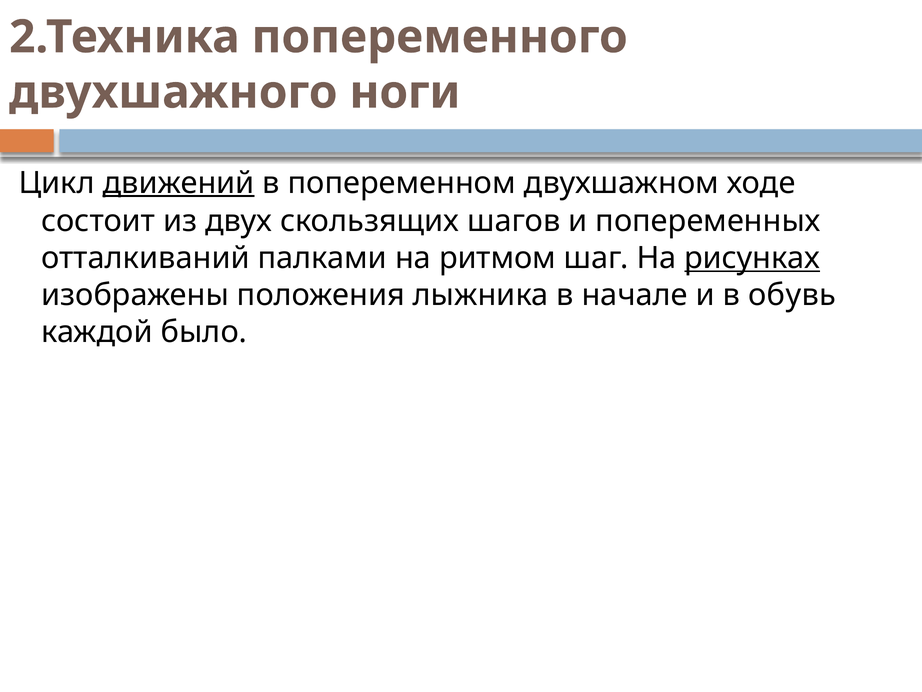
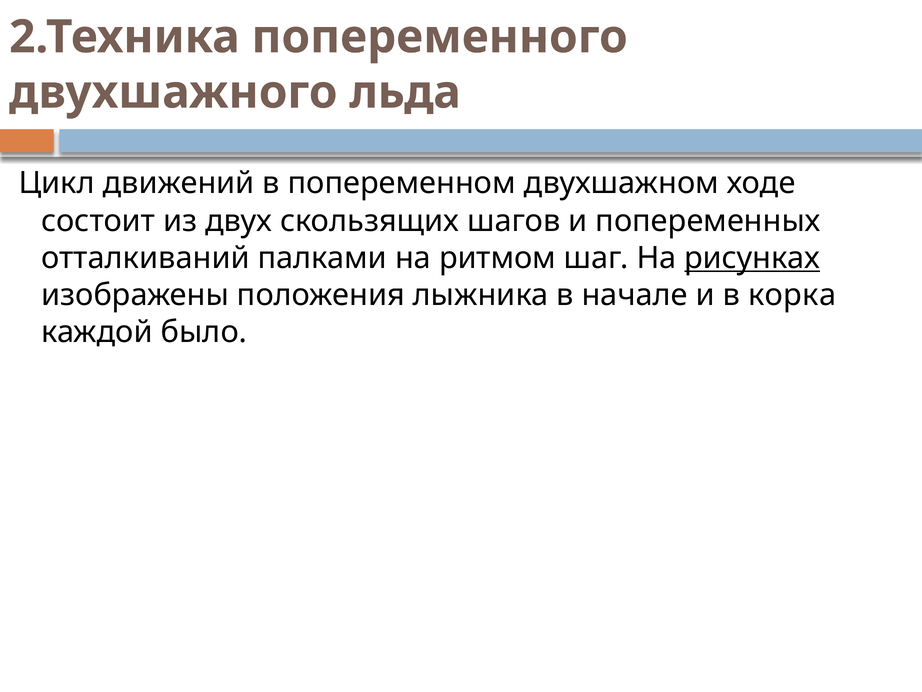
ноги: ноги -> льда
движений underline: present -> none
обувь: обувь -> корка
